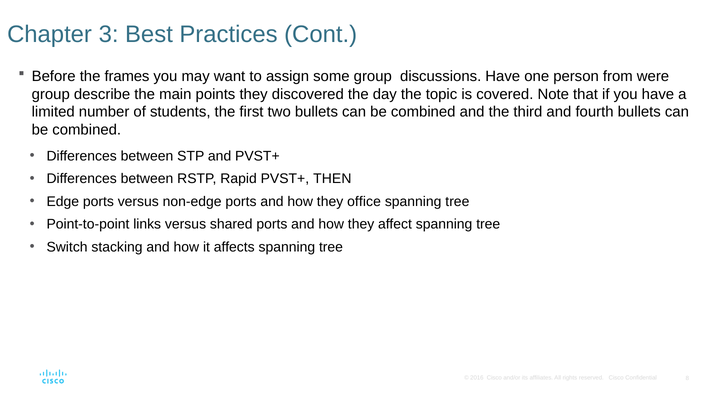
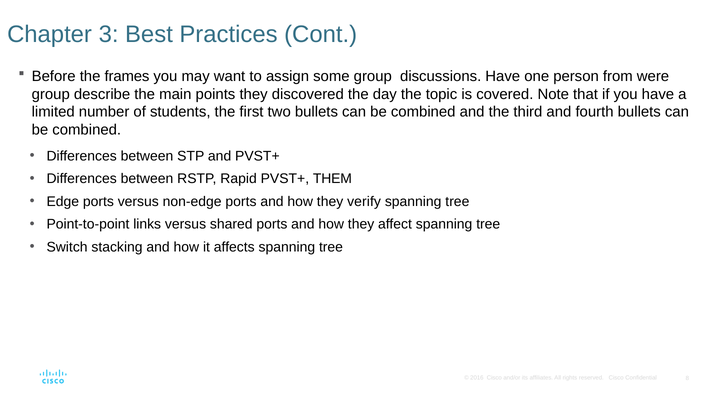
THEN: THEN -> THEM
office: office -> verify
